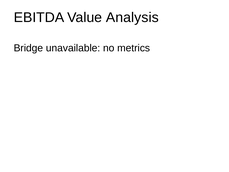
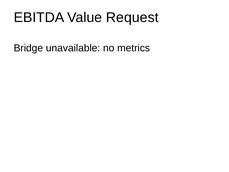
Analysis: Analysis -> Request
